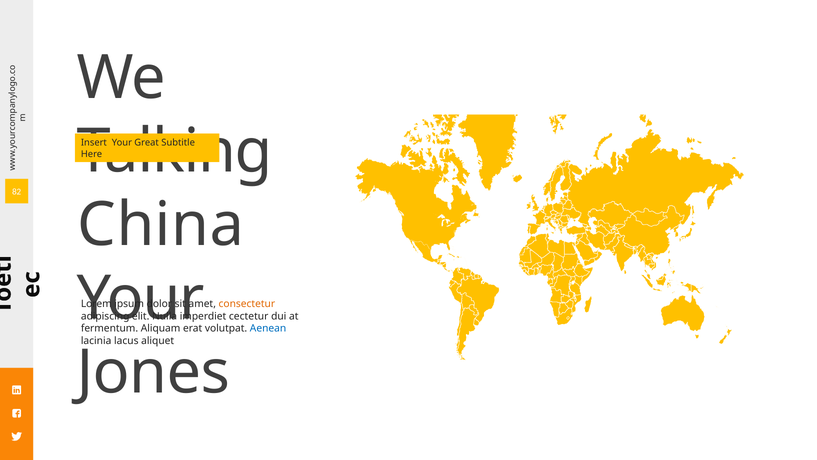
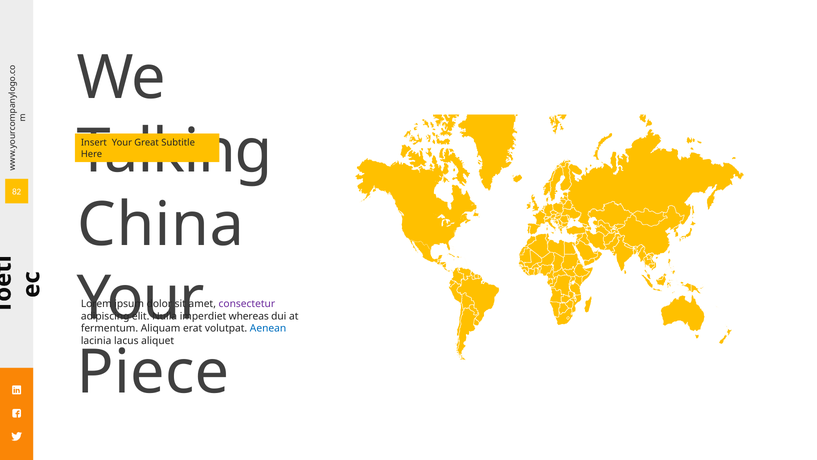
consectetur colour: orange -> purple
cectetur: cectetur -> whereas
Jones: Jones -> Piece
